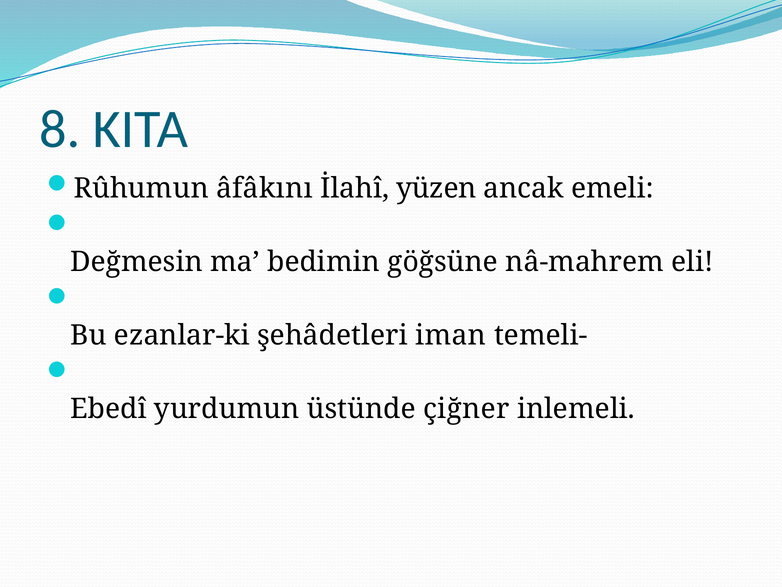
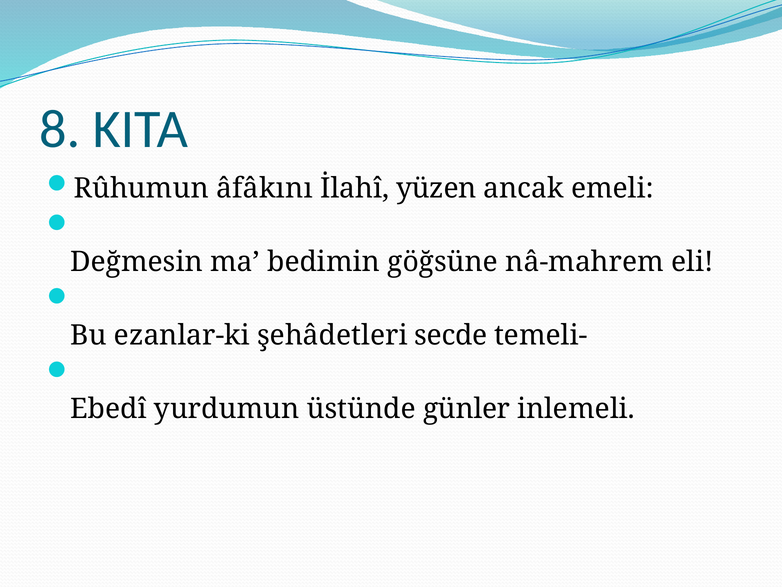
iman: iman -> secde
çiğner: çiğner -> günler
